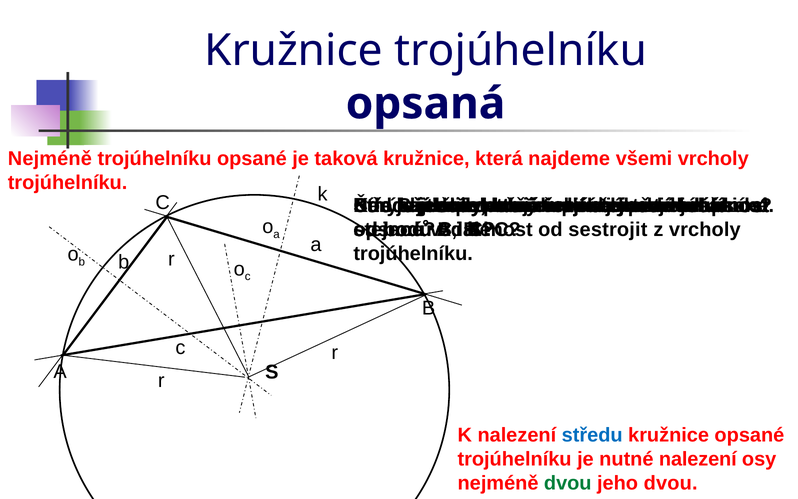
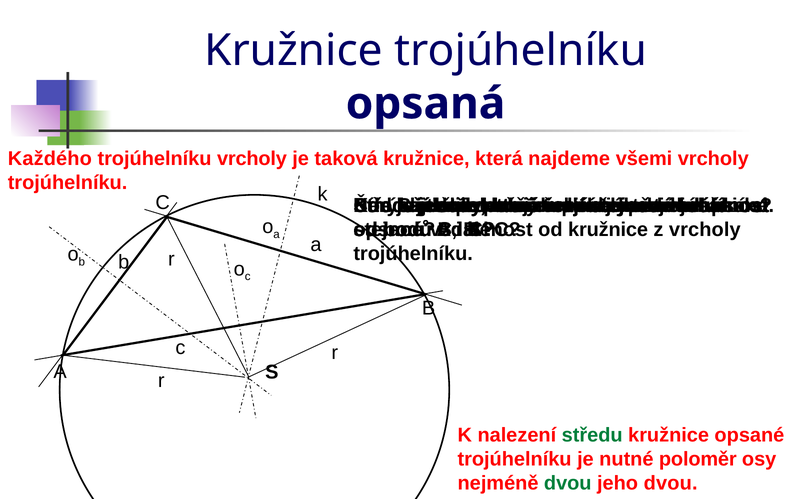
Nejméně at (50, 159): Nejméně -> Každého
opsané at (252, 159): opsané -> vrcholy
od sestrojit: sestrojit -> kružnice
středu colour: blue -> green
nutné nalezení: nalezení -> poloměr
